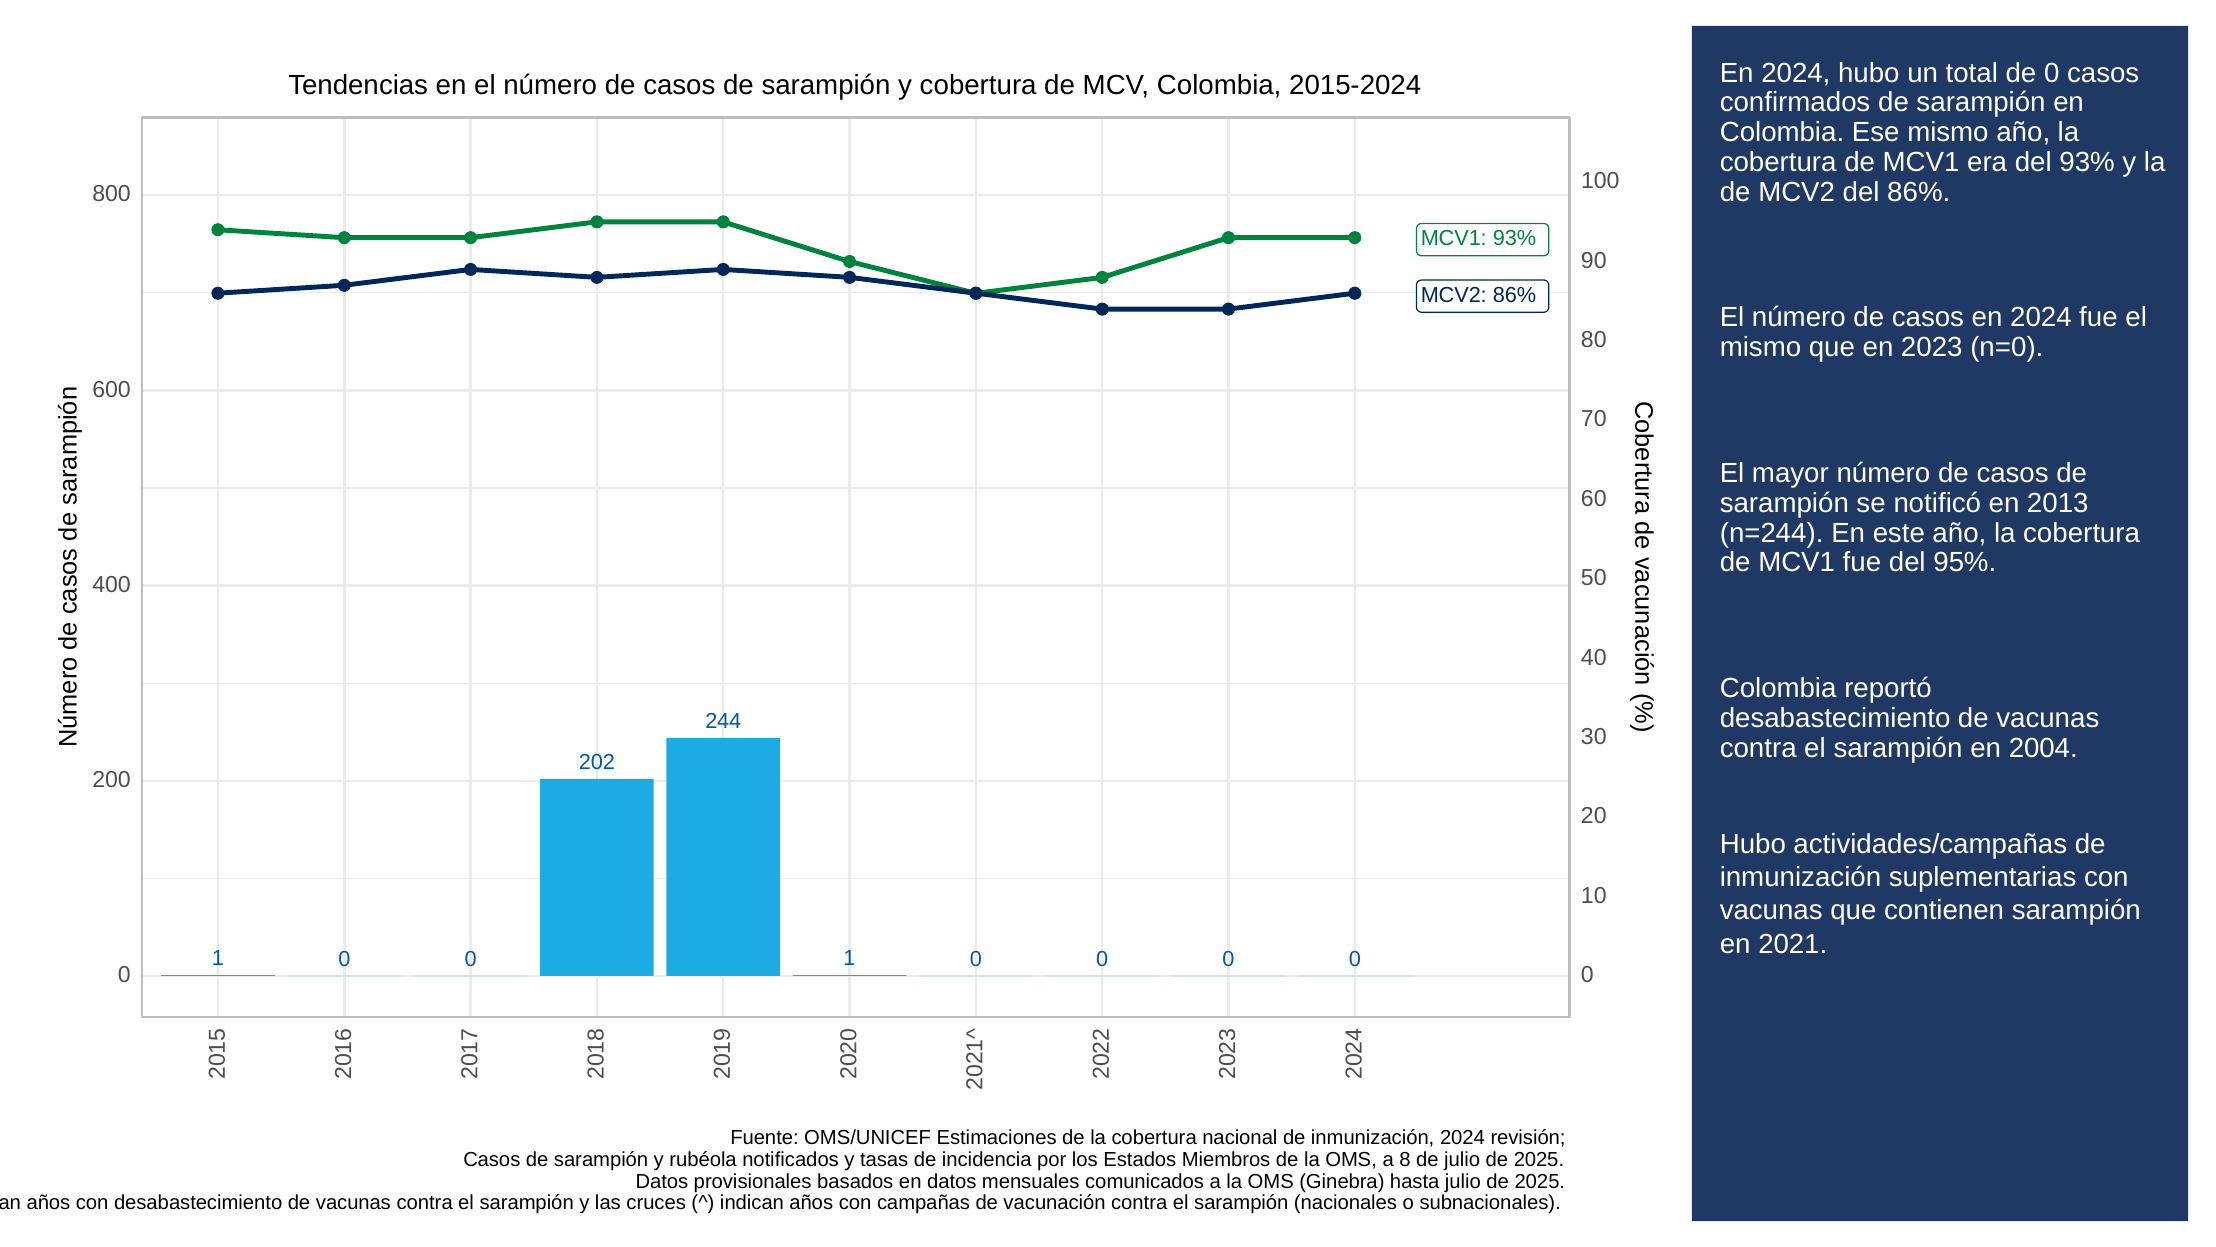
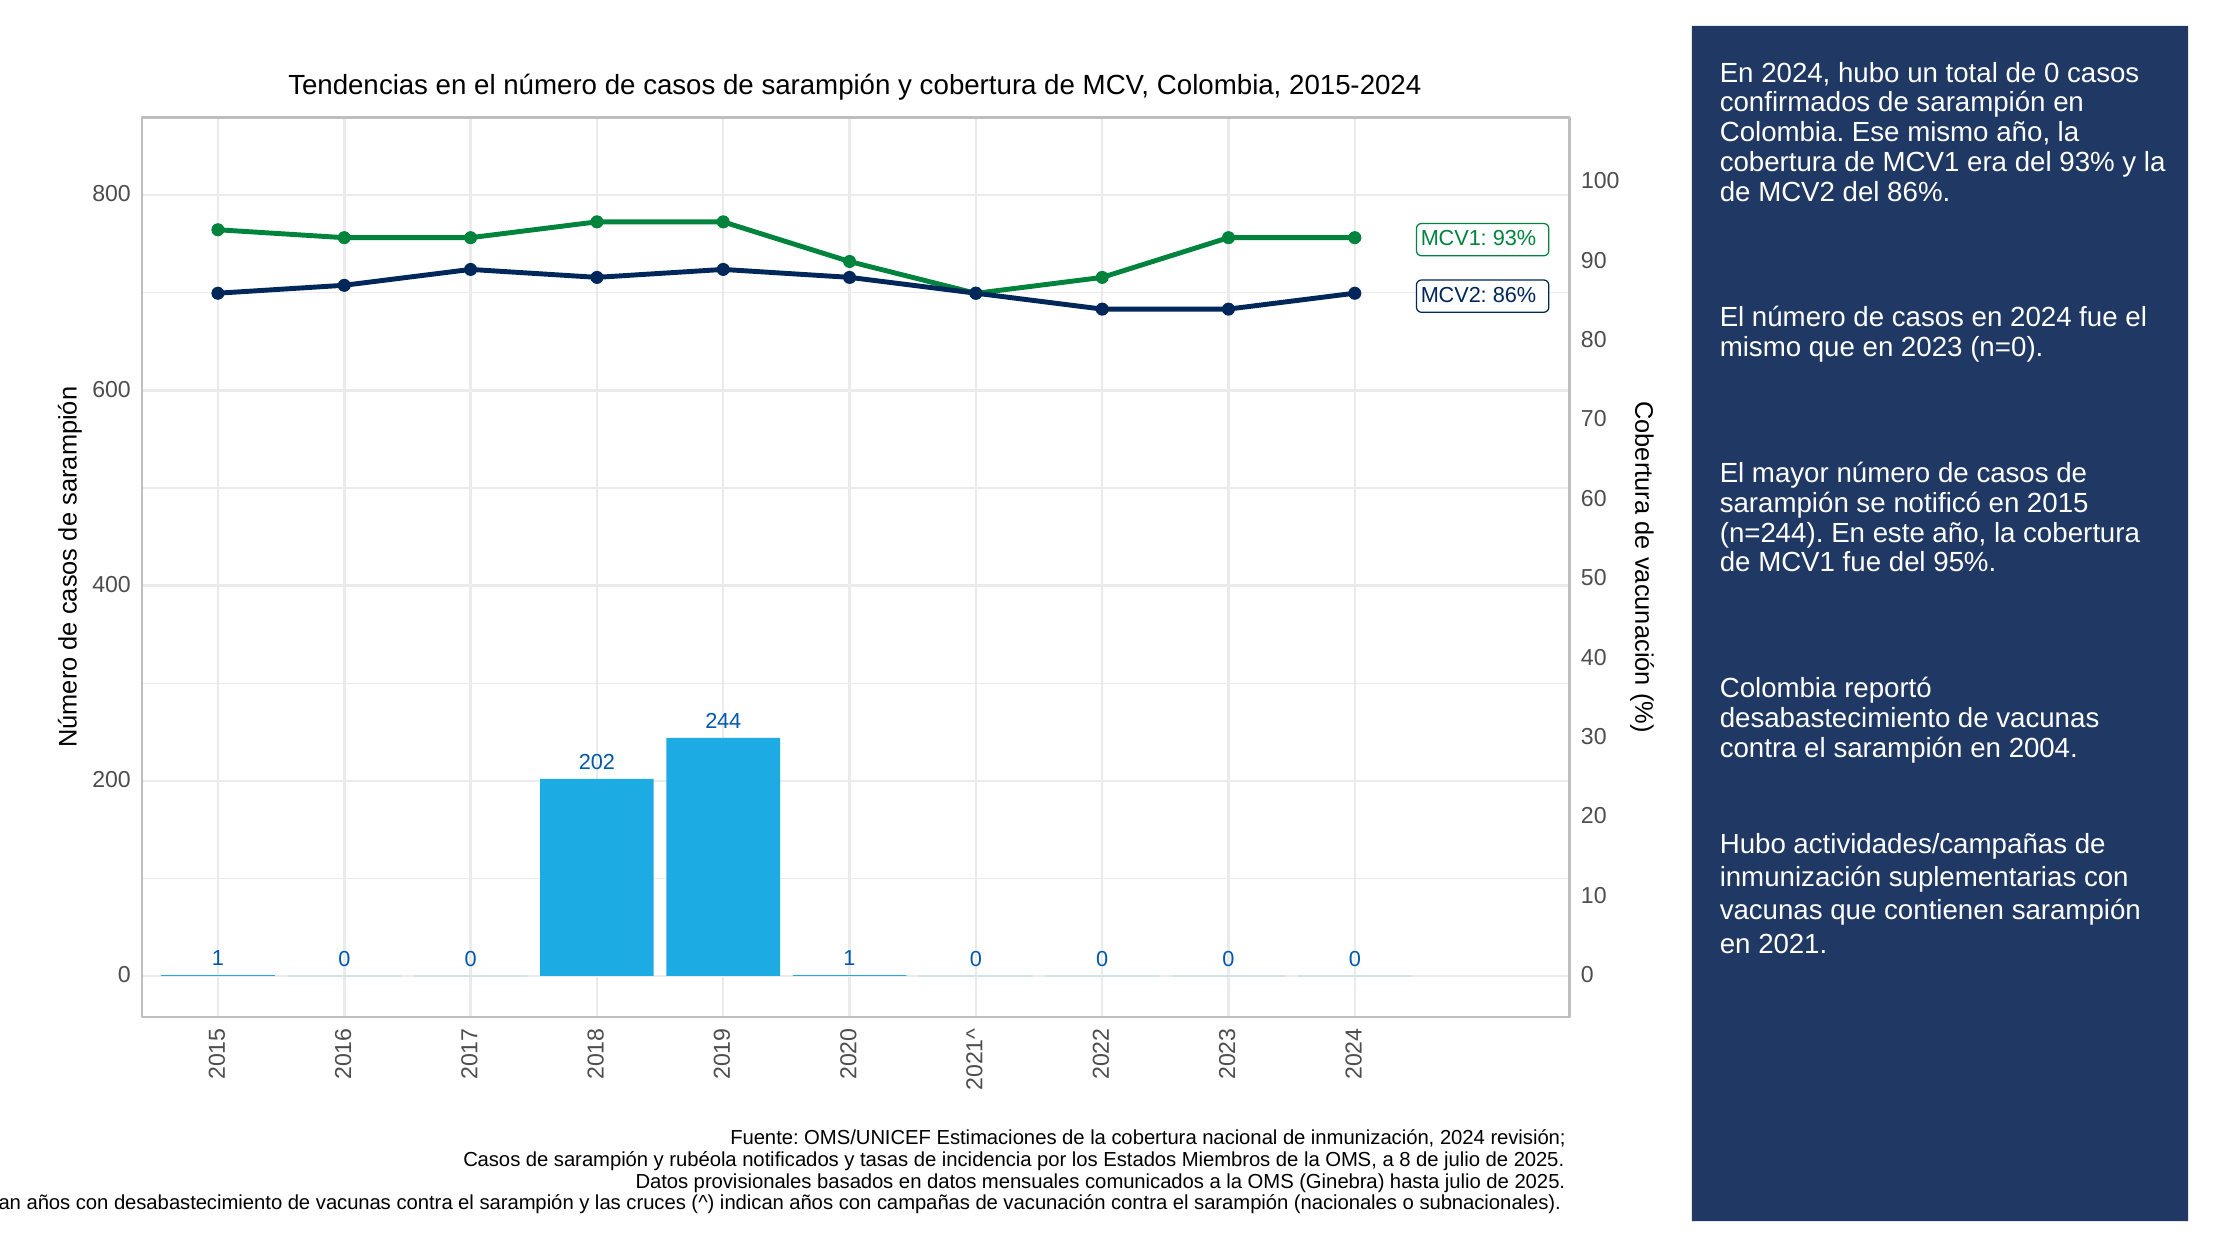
2013: 2013 -> 2015
